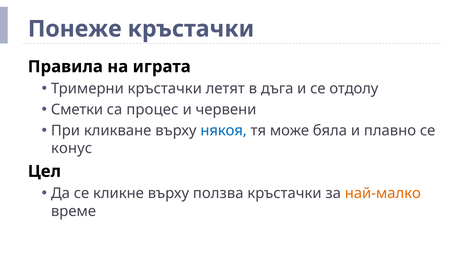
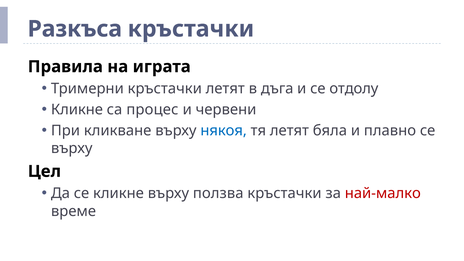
Понеже: Понеже -> Разкъса
Сметки at (77, 110): Сметки -> Кликне
тя може: може -> летят
конус at (72, 148): конус -> върху
най-малко colour: orange -> red
